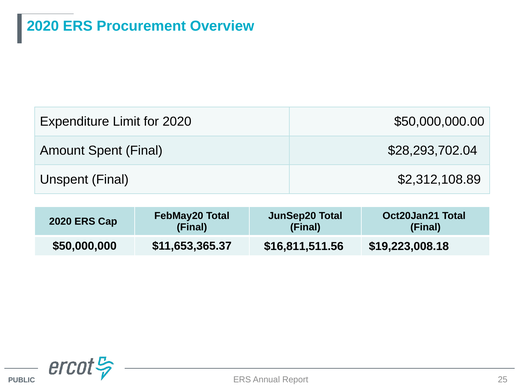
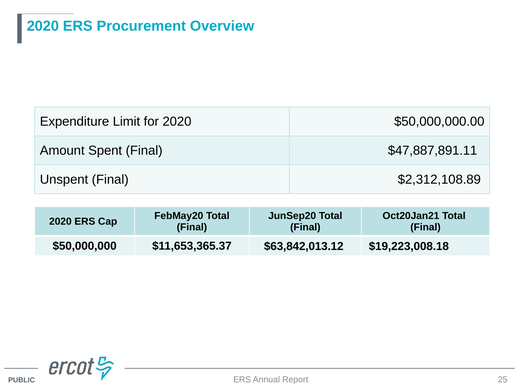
$28,293,702.04: $28,293,702.04 -> $47,887,891.11
$16,811,511.56: $16,811,511.56 -> $63,842,013.12
